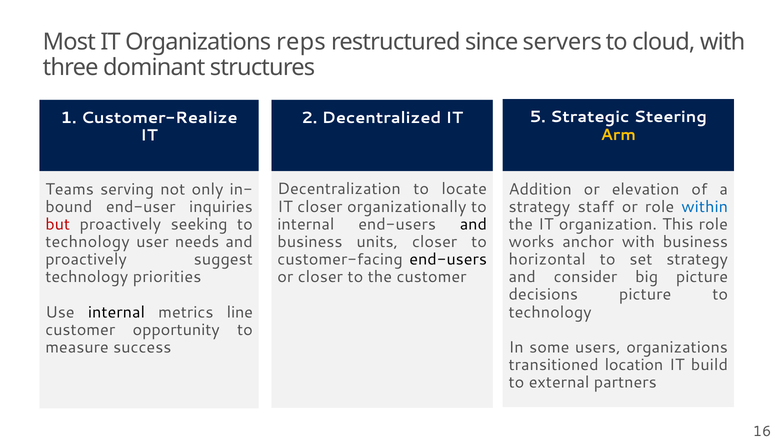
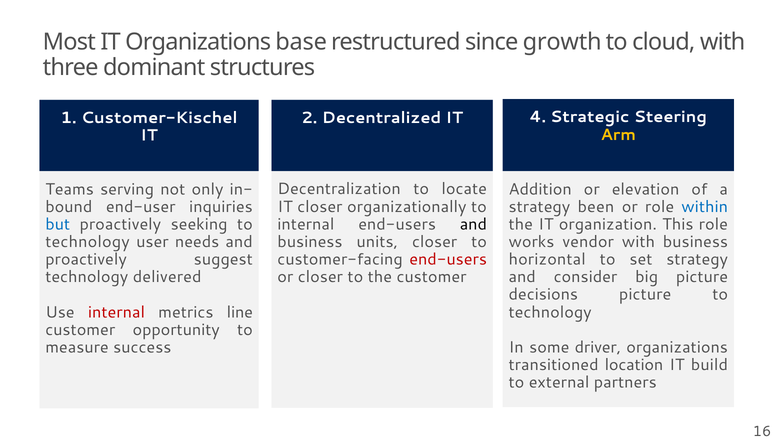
reps: reps -> base
servers: servers -> growth
Customer-Realize: Customer-Realize -> Customer-Kischel
5: 5 -> 4
staff: staff -> been
but colour: red -> blue
anchor: anchor -> vendor
end-users at (448, 260) colour: black -> red
priorities: priorities -> delivered
internal at (116, 312) colour: black -> red
users: users -> driver
